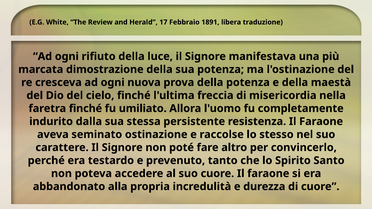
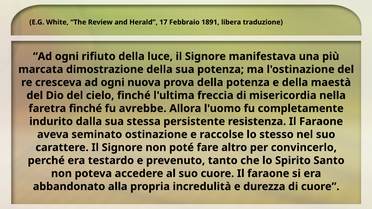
umiliato: umiliato -> avrebbe
